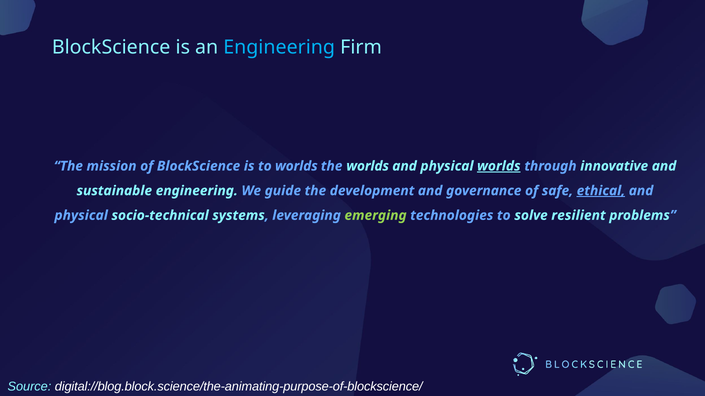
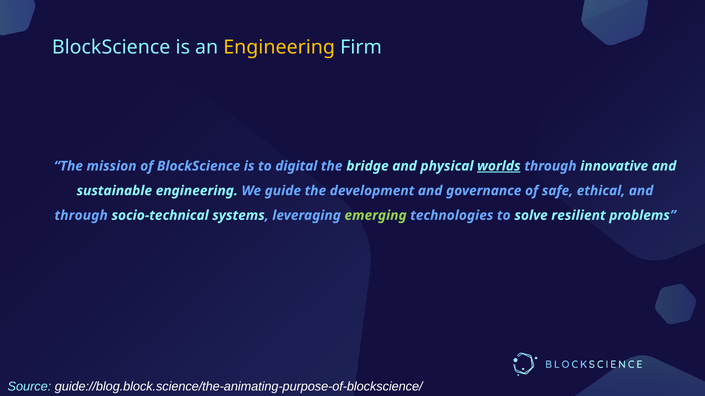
Engineering at (279, 47) colour: light blue -> yellow
to worlds: worlds -> digital
the worlds: worlds -> bridge
ethical underline: present -> none
physical at (81, 216): physical -> through
digital://blog.block.science/the-animating-purpose-of-blockscience/: digital://blog.block.science/the-animating-purpose-of-blockscience/ -> guide://blog.block.science/the-animating-purpose-of-blockscience/
